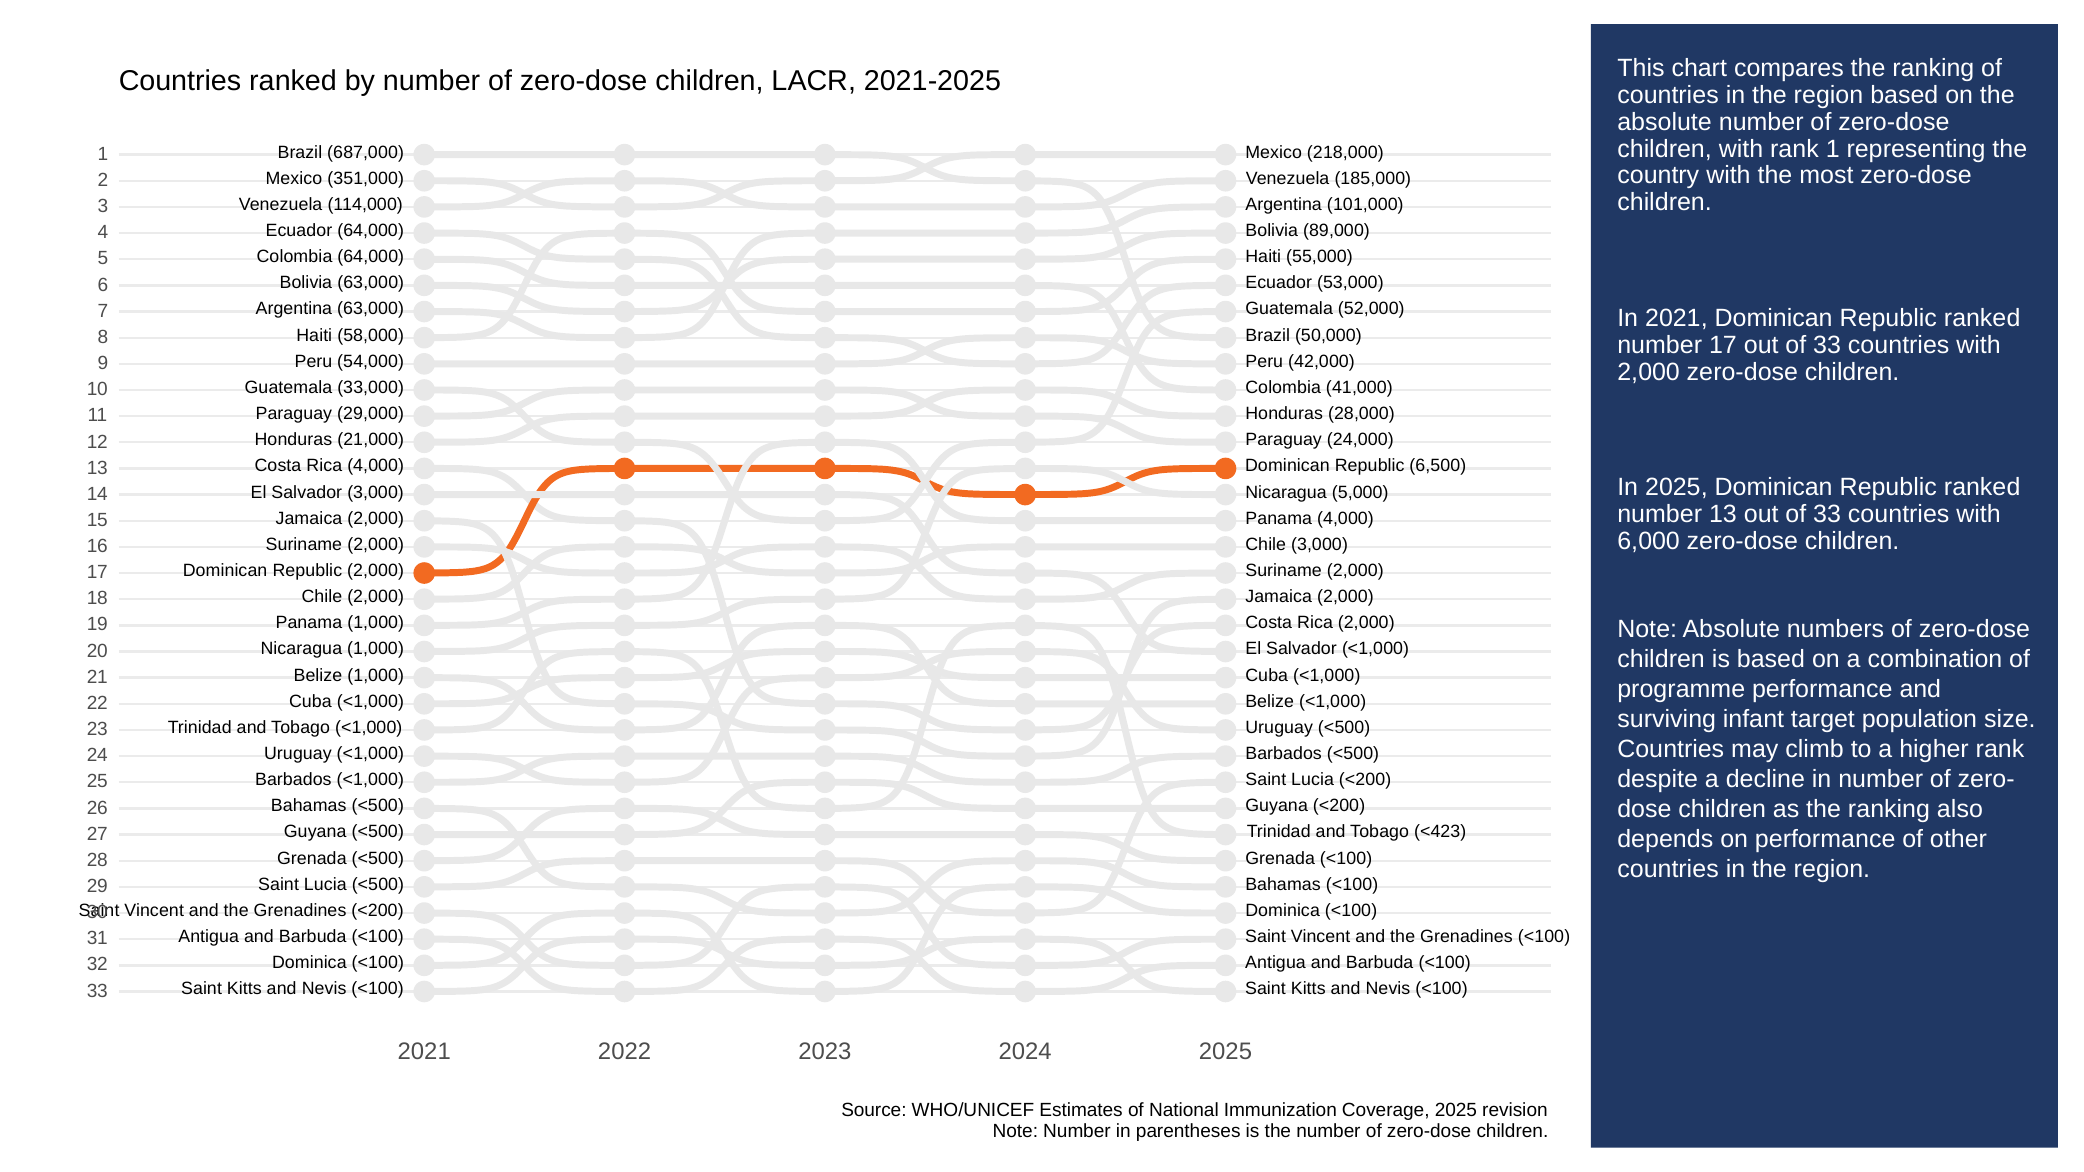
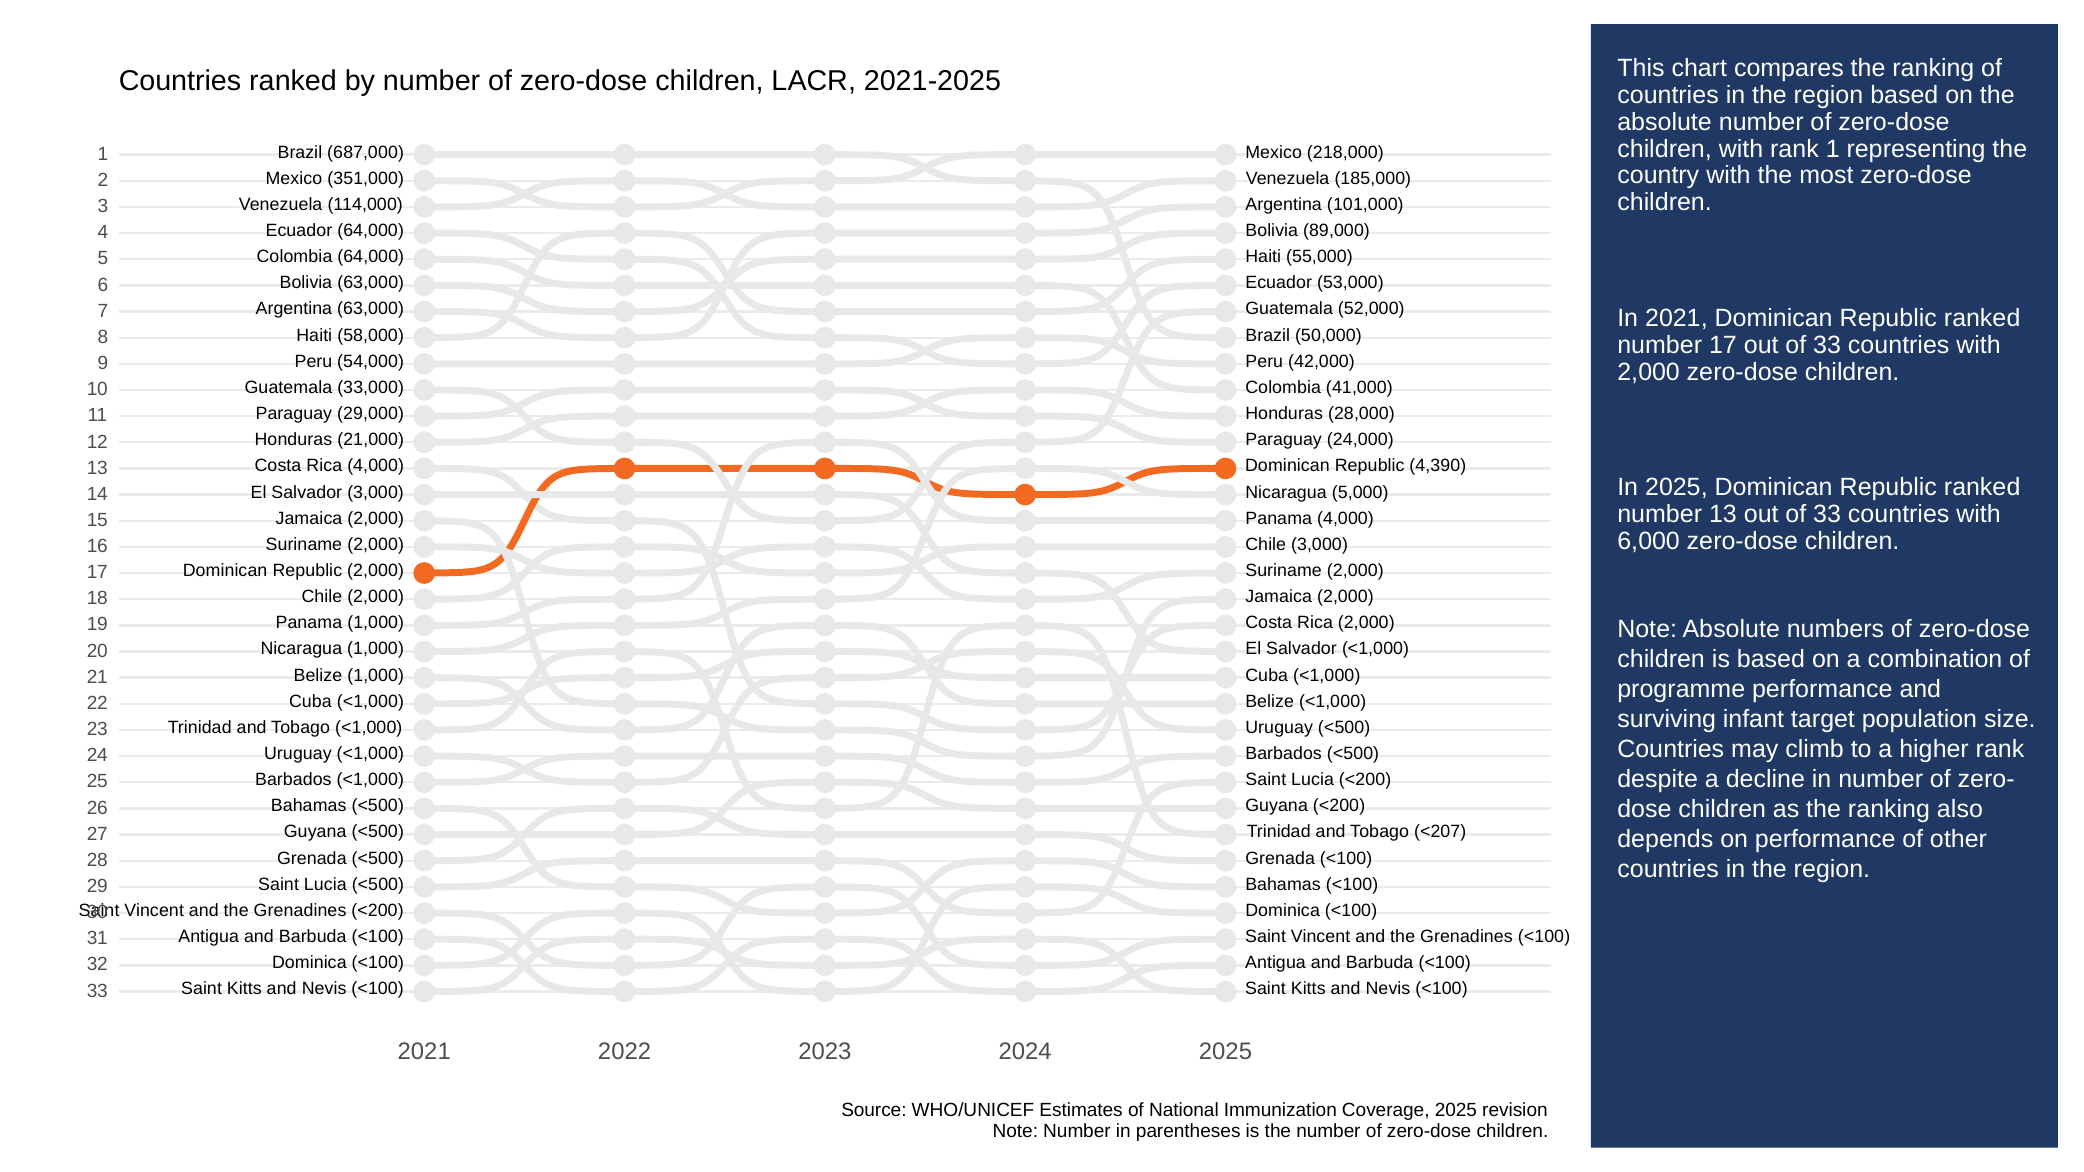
6,500: 6,500 -> 4,390
<423: <423 -> <207
